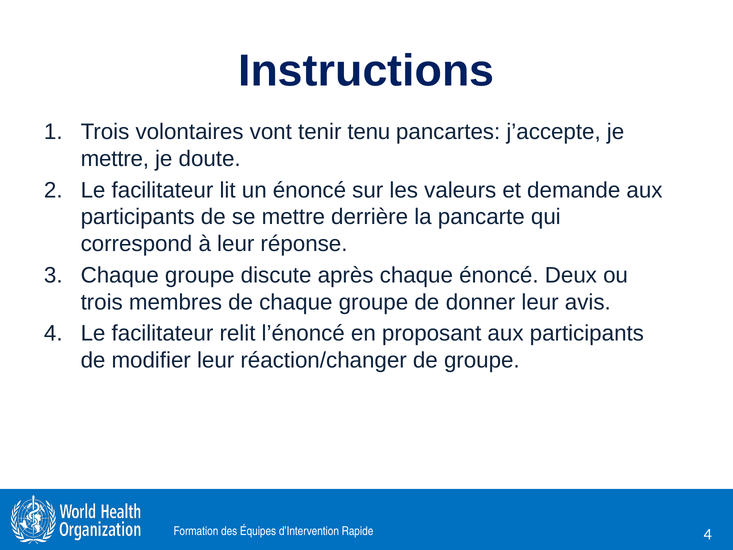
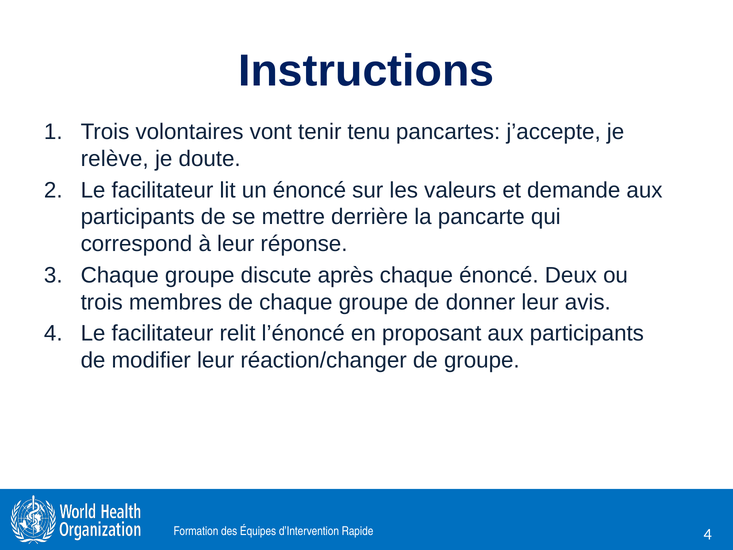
mettre at (115, 159): mettre -> relève
